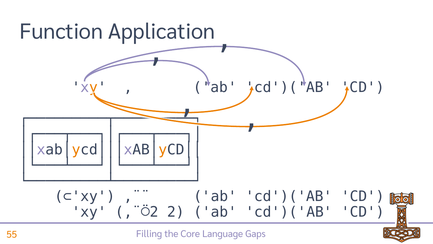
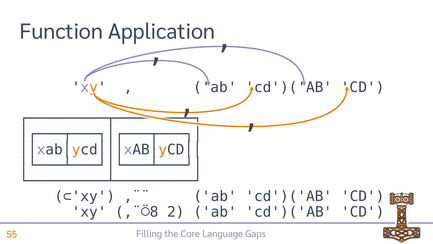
,¨⍥2: ,¨⍥2 -> ,¨⍥8
